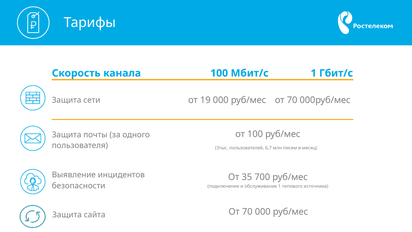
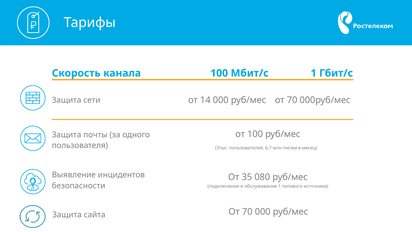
19: 19 -> 14
700: 700 -> 080
